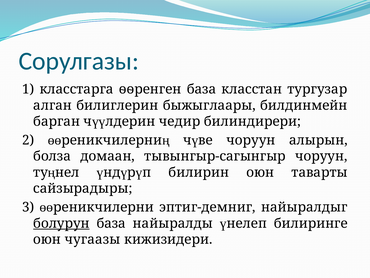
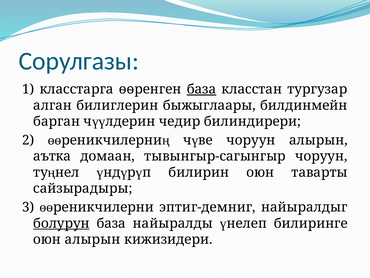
база at (201, 89) underline: none -> present
болза: болза -> аътка
оюн чугаазы: чугаазы -> алырын
